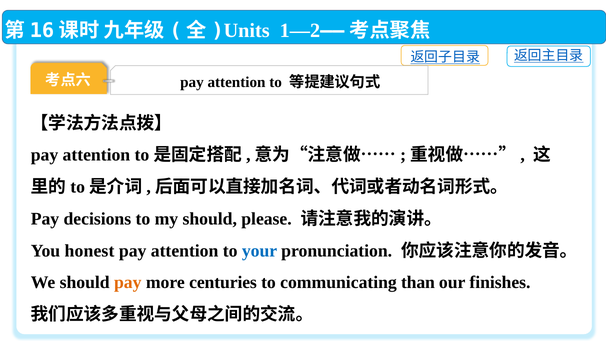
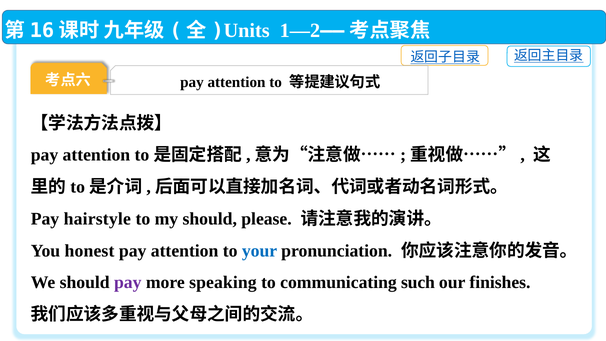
decisions: decisions -> hairstyle
pay at (128, 282) colour: orange -> purple
centuries: centuries -> speaking
than: than -> such
